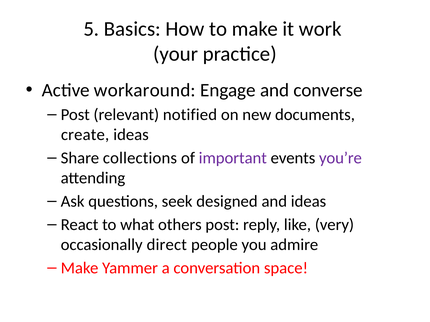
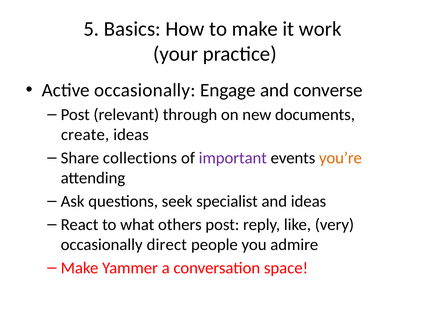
Active workaround: workaround -> occasionally
notified: notified -> through
you’re colour: purple -> orange
designed: designed -> specialist
